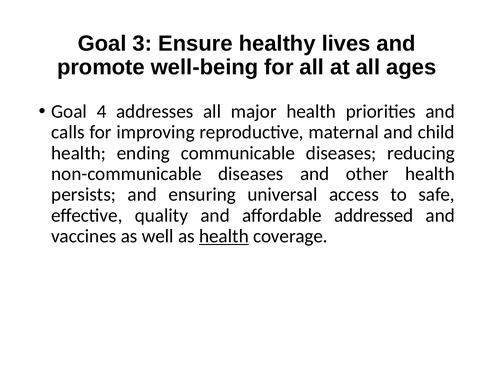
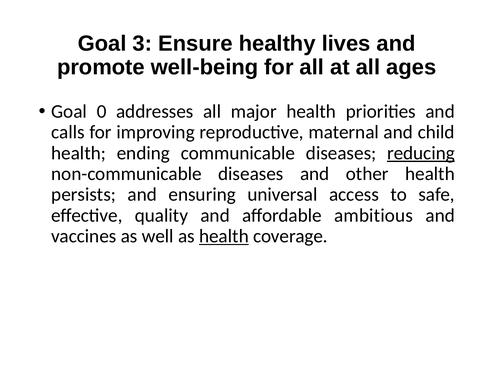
4: 4 -> 0
reducing underline: none -> present
addressed: addressed -> ambitious
